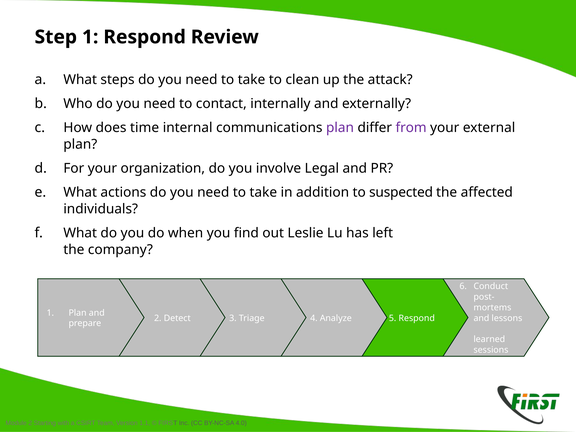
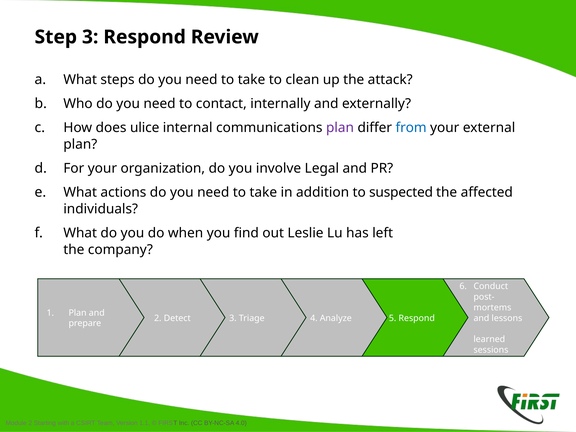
Step 1: 1 -> 3
time: time -> ulice
from colour: purple -> blue
